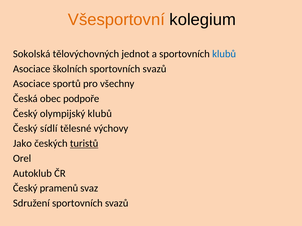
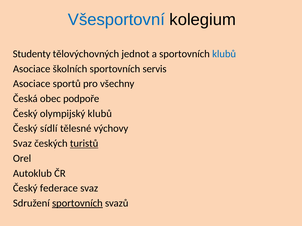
Všesportovní colour: orange -> blue
Sokolská: Sokolská -> Studenty
školních sportovních svazů: svazů -> servis
Jako at (22, 144): Jako -> Svaz
pramenů: pramenů -> federace
sportovních at (77, 204) underline: none -> present
